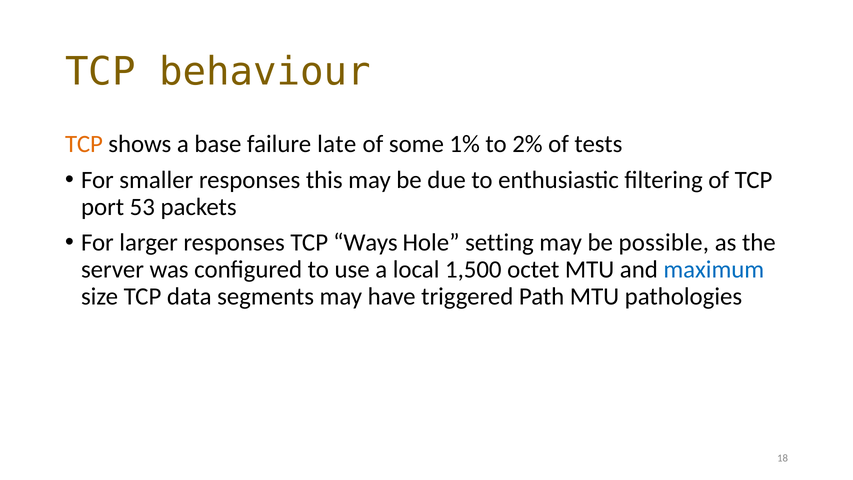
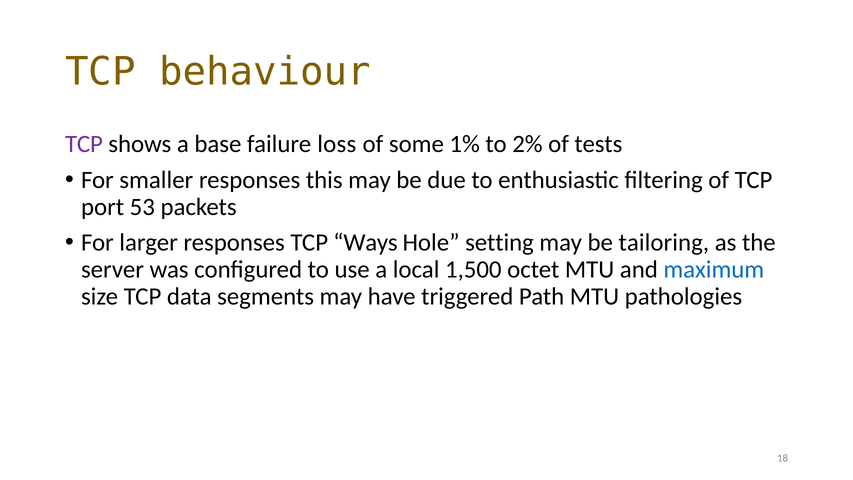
TCP at (84, 144) colour: orange -> purple
late: late -> loss
possible: possible -> tailoring
